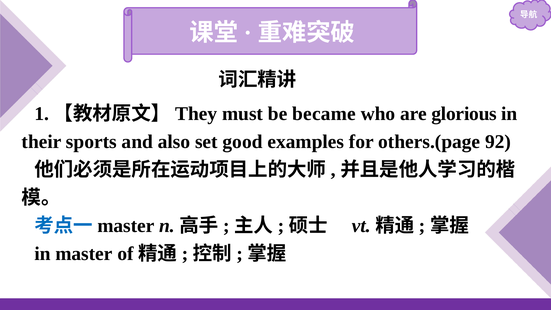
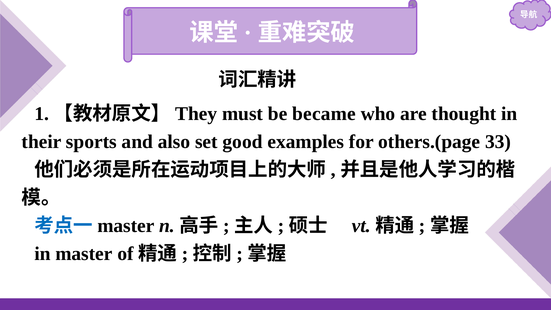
glorious: glorious -> thought
92: 92 -> 33
